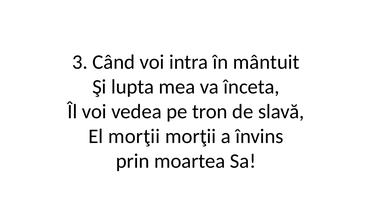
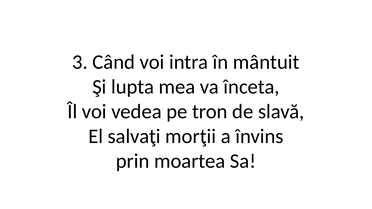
El morţii: morţii -> salvaţi
